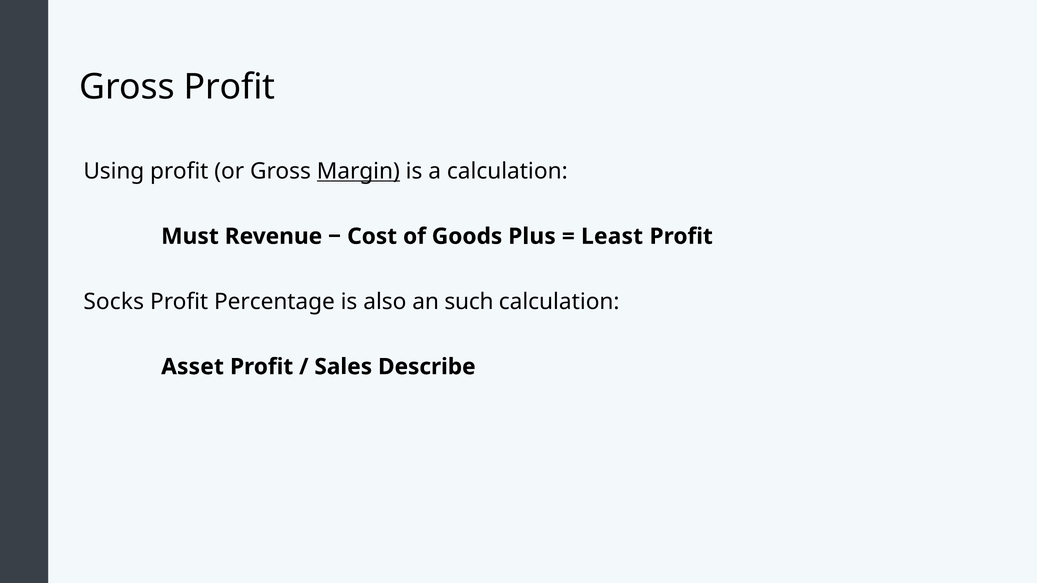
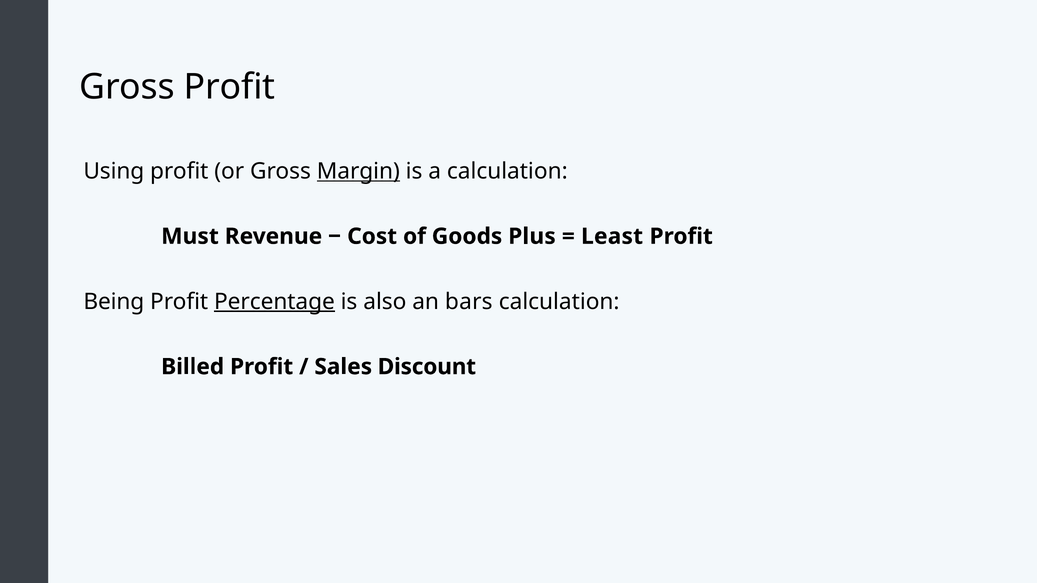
Socks: Socks -> Being
Percentage underline: none -> present
such: such -> bars
Asset: Asset -> Billed
Describe: Describe -> Discount
